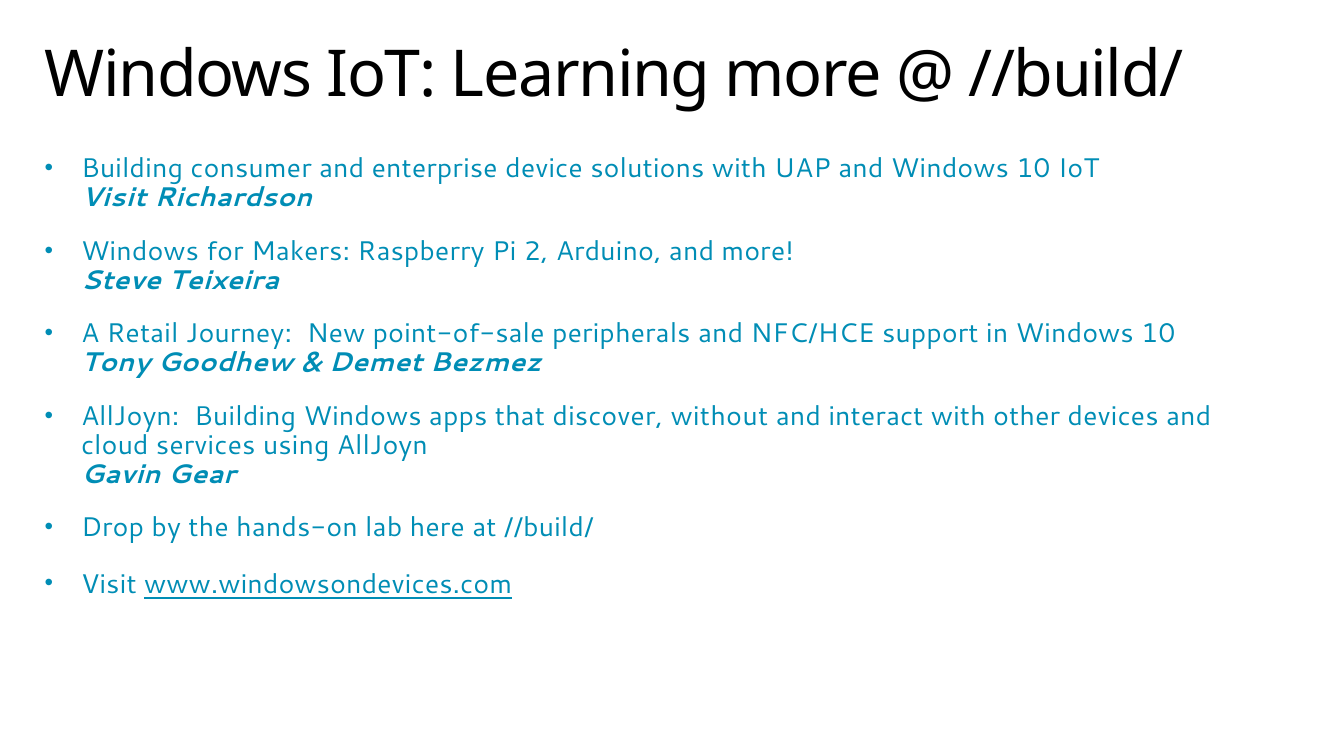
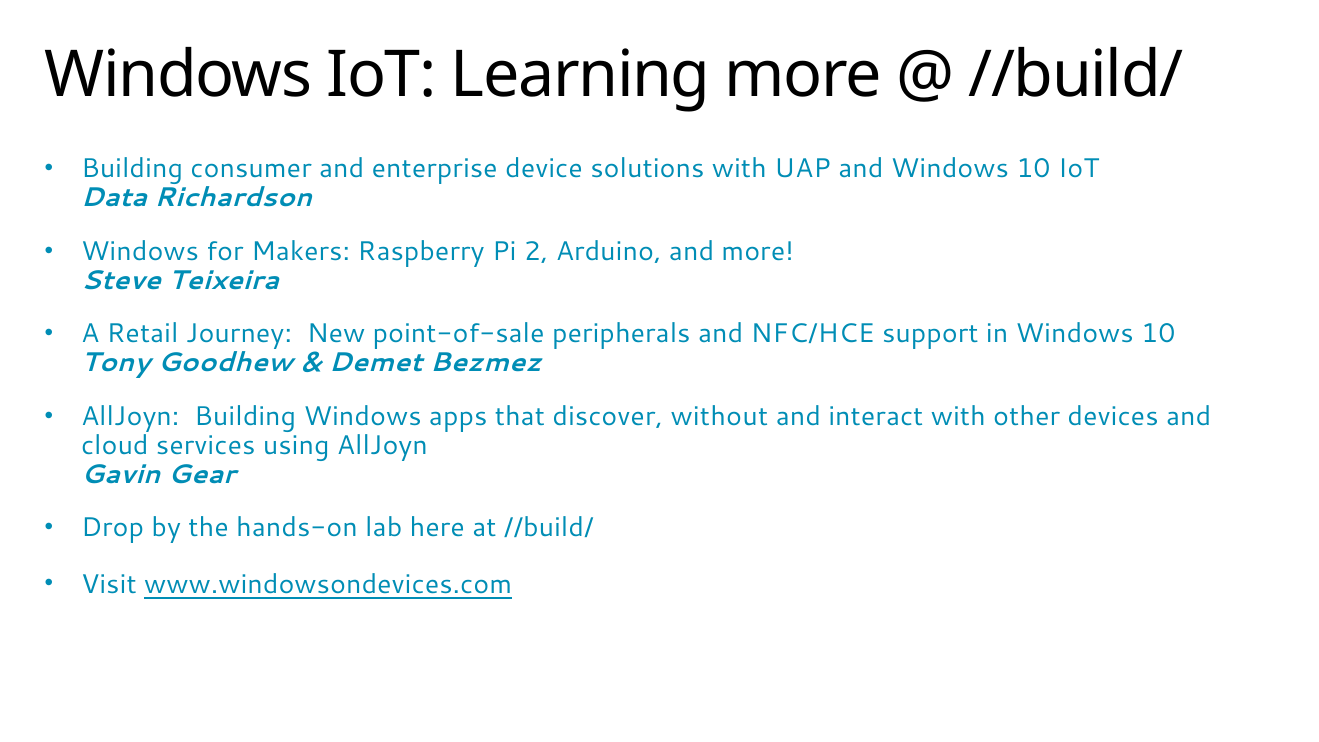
Visit at (114, 198): Visit -> Data
